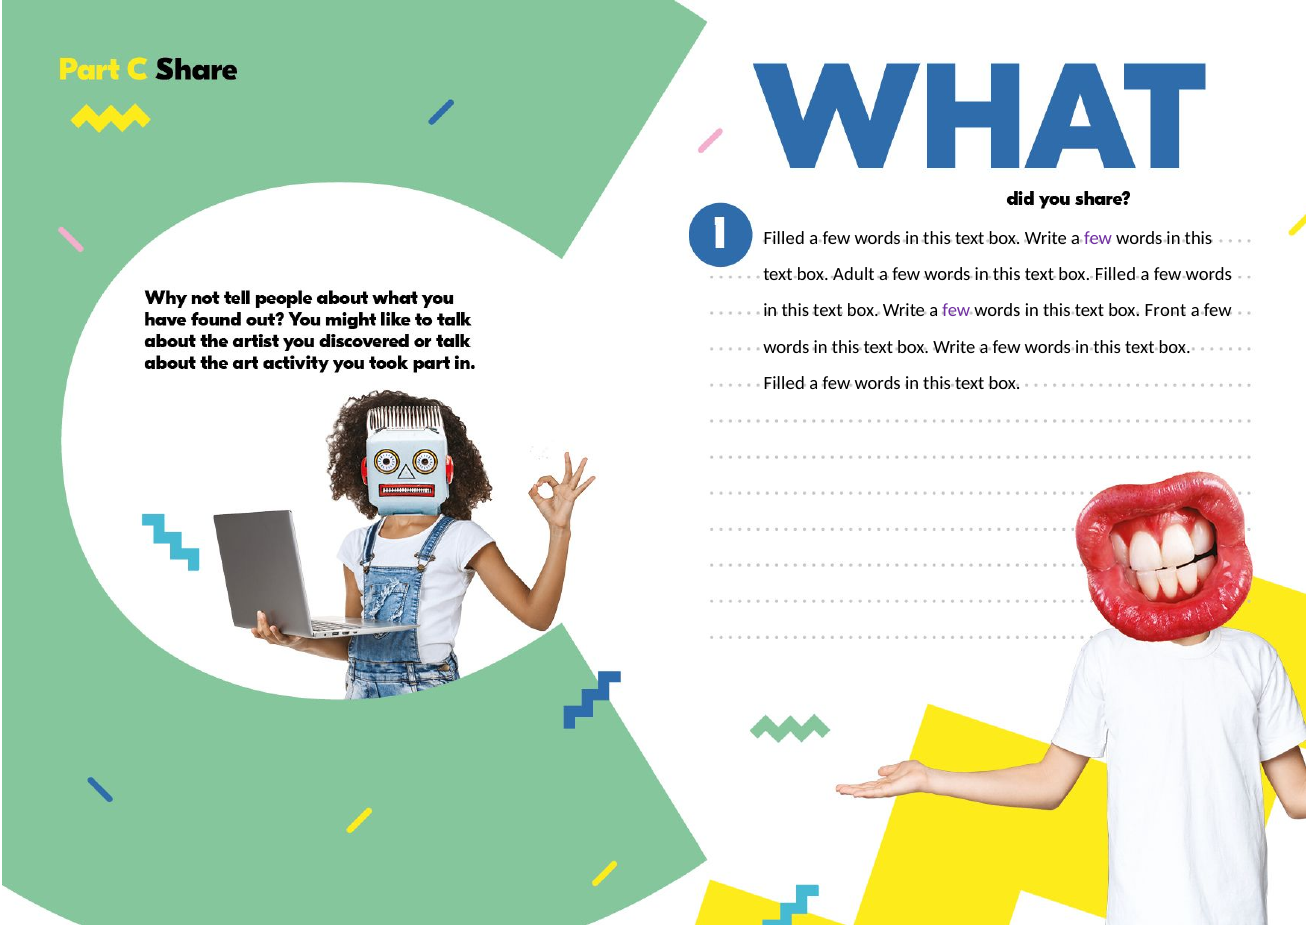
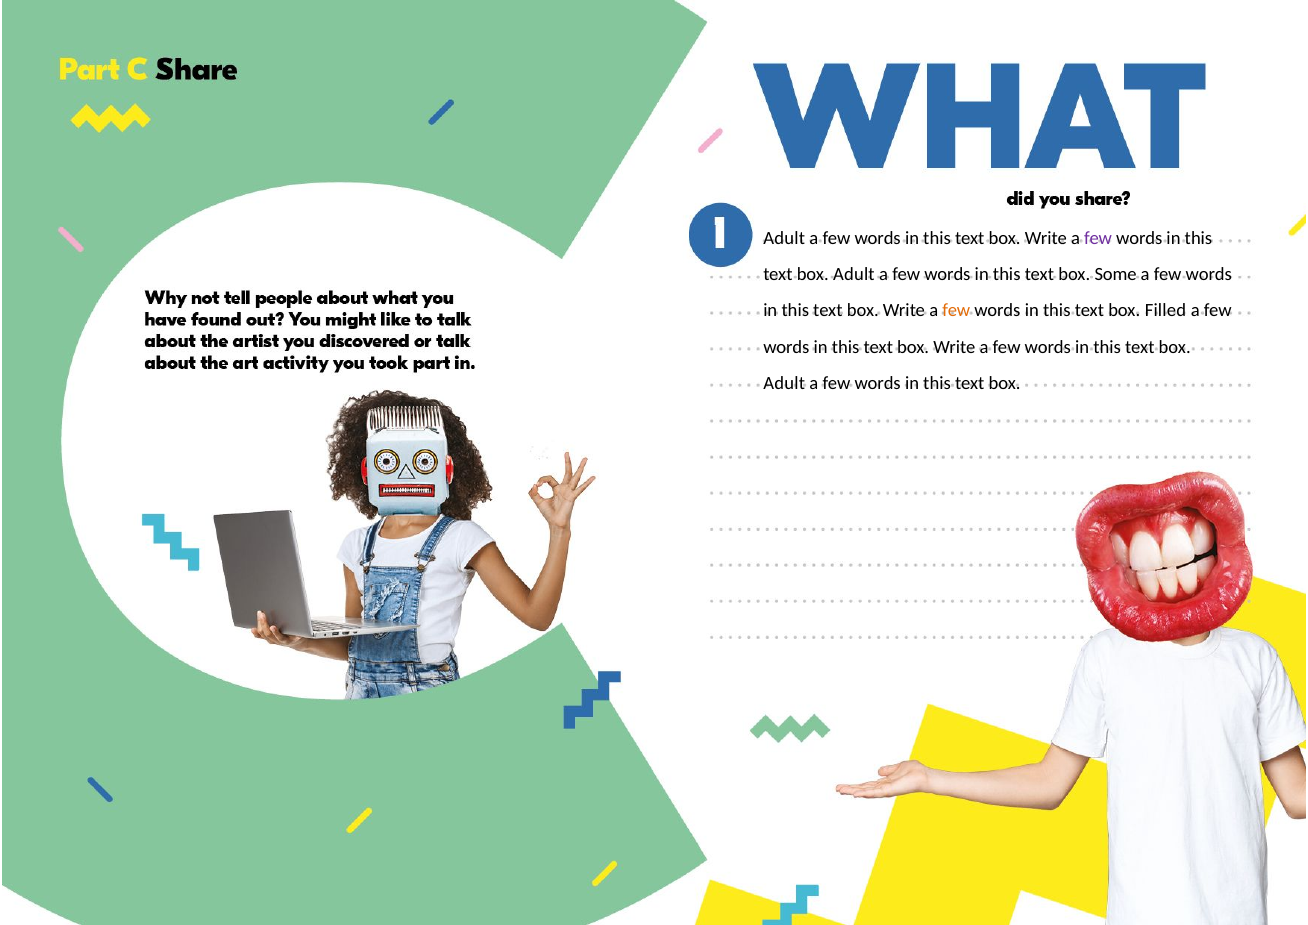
Filled at (784, 238): Filled -> Adult
Filled at (1115, 274): Filled -> Some
few at (956, 311) colour: purple -> orange
Front: Front -> Filled
Filled at (784, 383): Filled -> Adult
